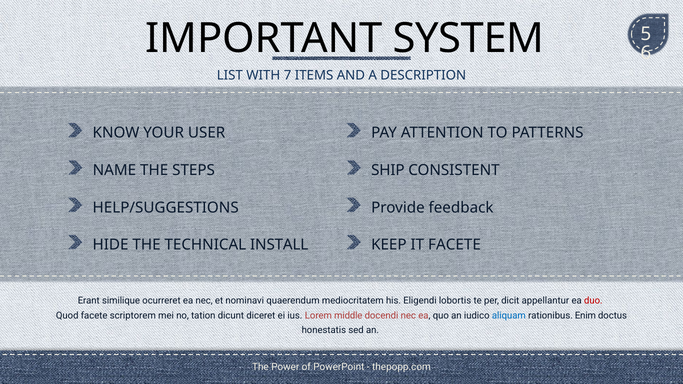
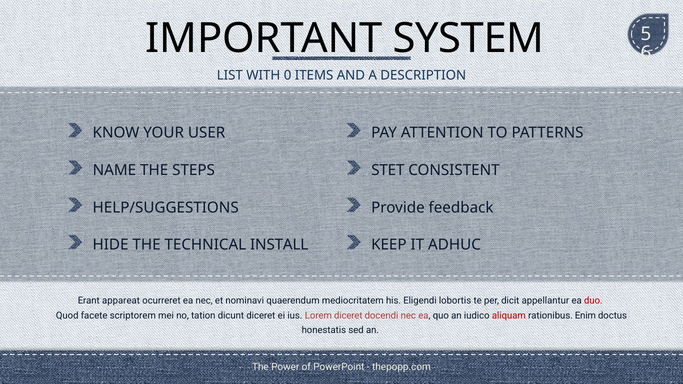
7: 7 -> 0
SHIP: SHIP -> STET
IT FACETE: FACETE -> ADHUC
similique: similique -> appareat
Lorem middle: middle -> diceret
aliquam colour: blue -> red
